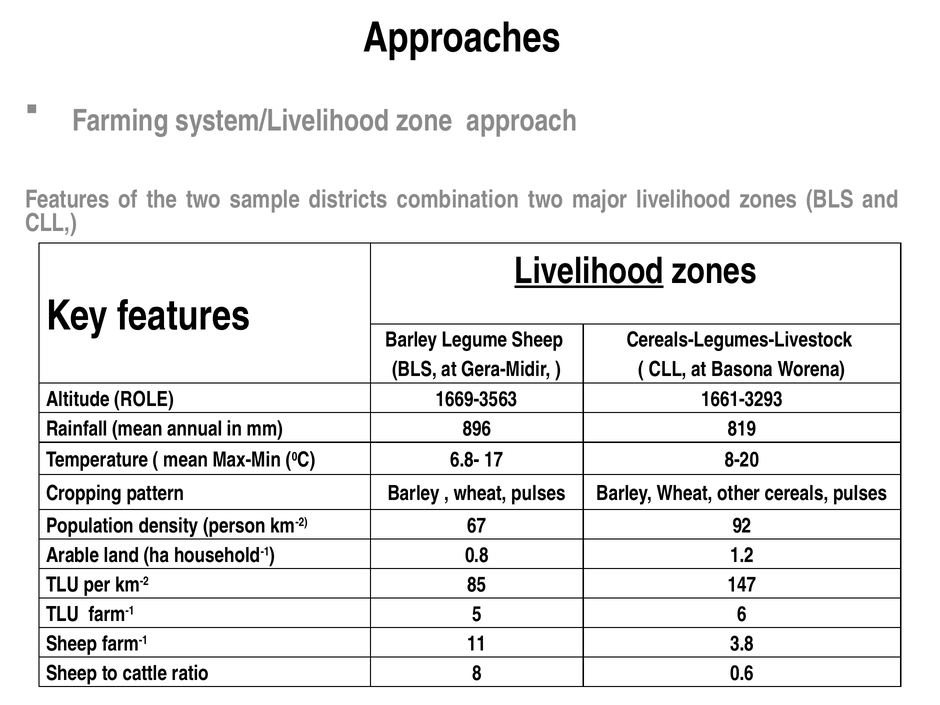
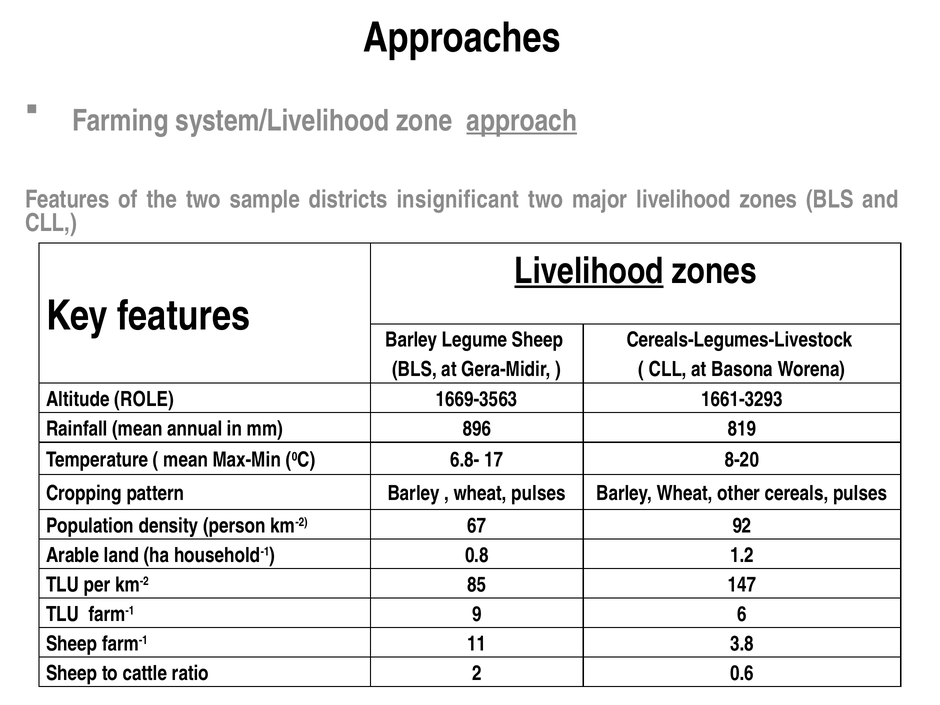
approach underline: none -> present
combination: combination -> insignificant
5: 5 -> 9
8: 8 -> 2
